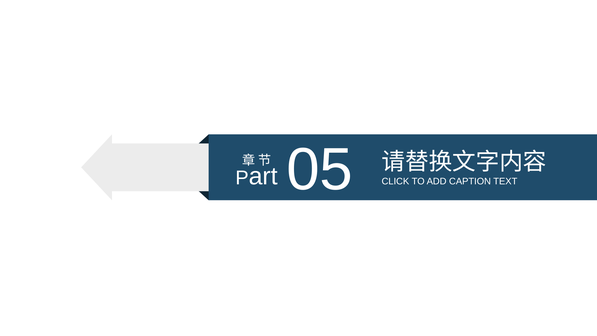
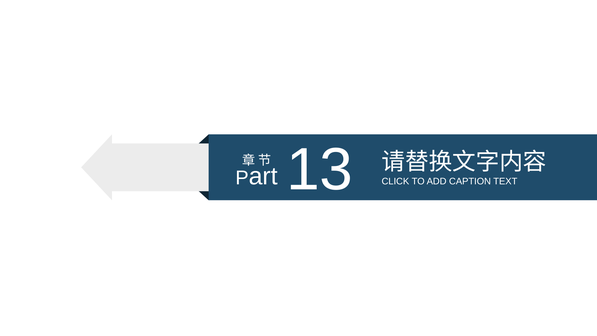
05: 05 -> 13
